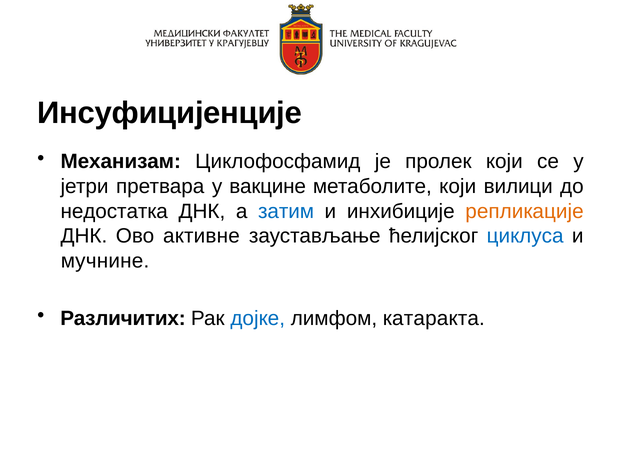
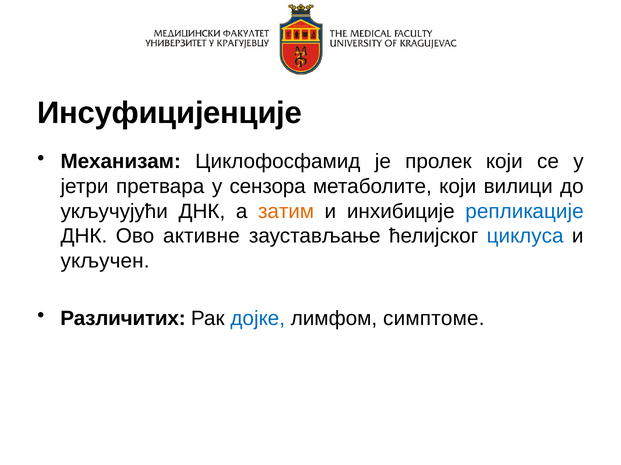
вакцине: вакцине -> сензора
недостатка: недостатка -> укључујући
затим colour: blue -> orange
репликације colour: orange -> blue
мучнине: мучнине -> укључен
катаракта: катаракта -> симптоме
